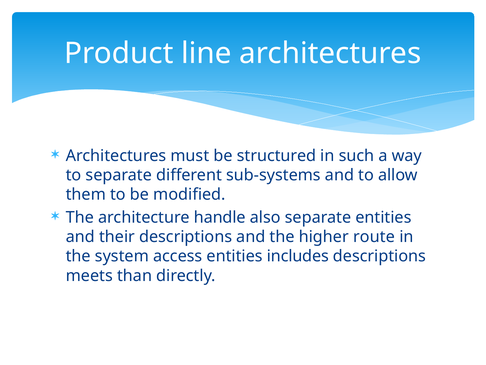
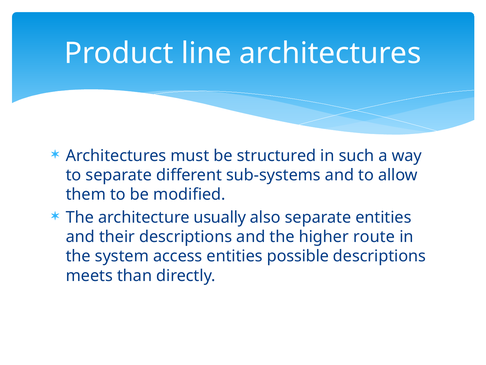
handle: handle -> usually
includes: includes -> possible
